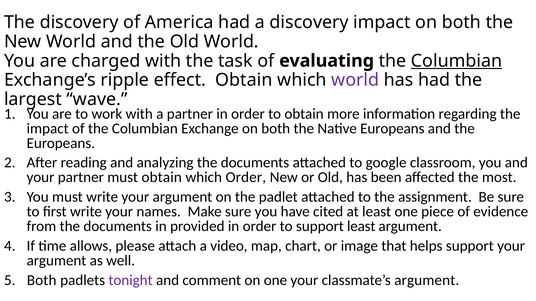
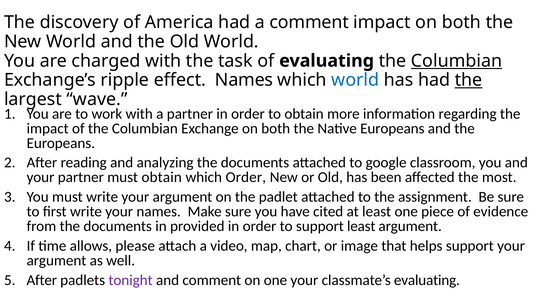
a discovery: discovery -> comment
effect Obtain: Obtain -> Names
world at (355, 80) colour: purple -> blue
the at (469, 80) underline: none -> present
Both at (42, 281): Both -> After
classmate’s argument: argument -> evaluating
